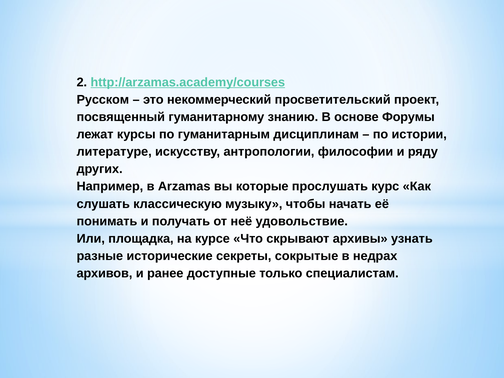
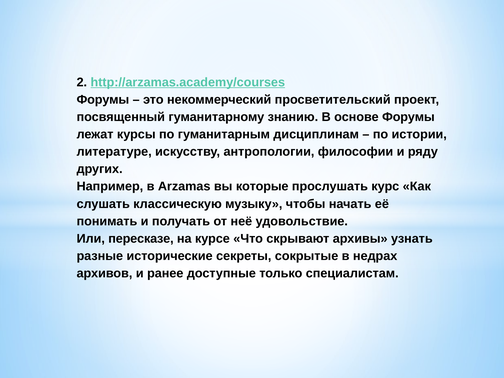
Русском at (103, 100): Русском -> Форумы
площадка: площадка -> пересказе
